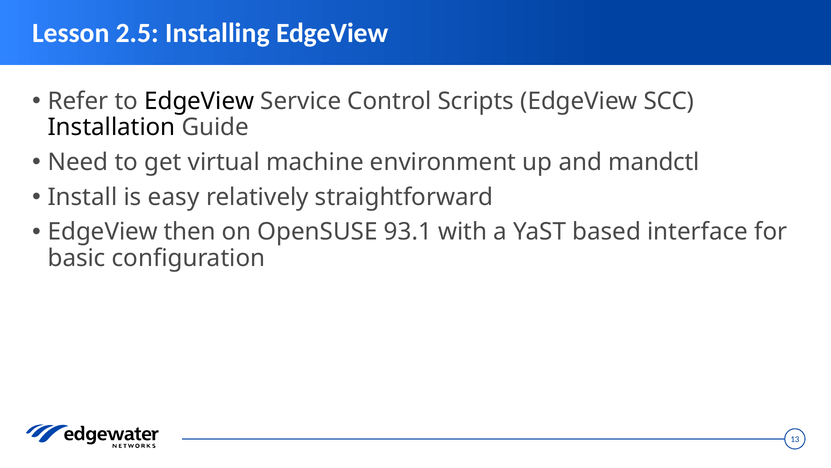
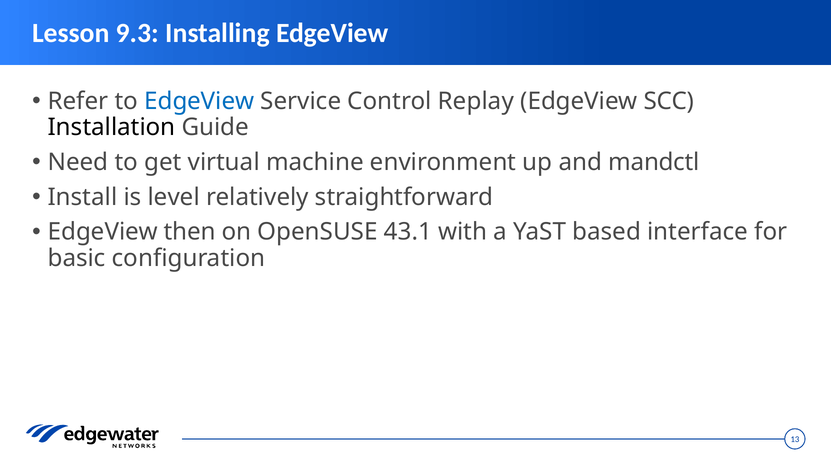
2.5: 2.5 -> 9.3
EdgeView at (199, 101) colour: black -> blue
Scripts: Scripts -> Replay
easy: easy -> level
93.1: 93.1 -> 43.1
